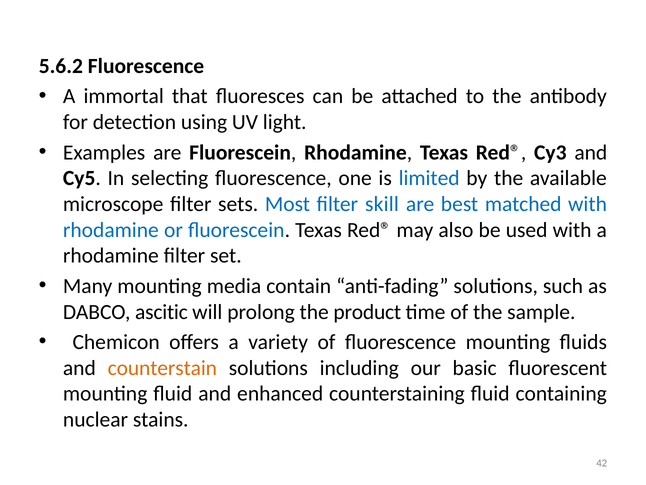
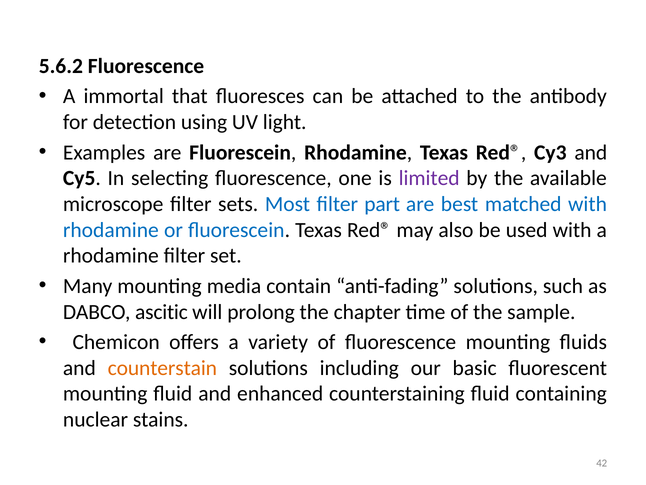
limited colour: blue -> purple
skill: skill -> part
product: product -> chapter
